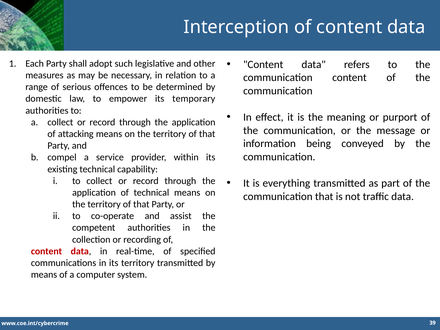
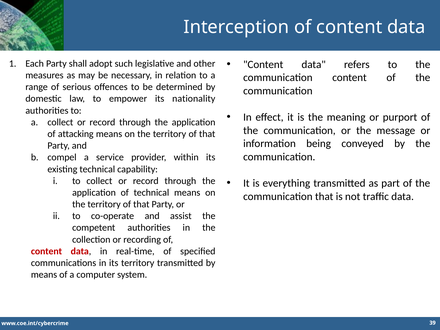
temporary: temporary -> nationality
